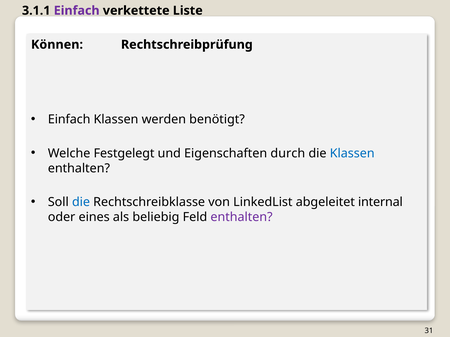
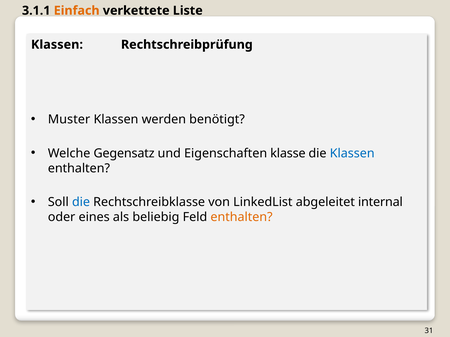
Einfach at (77, 11) colour: purple -> orange
Können at (57, 45): Können -> Klassen
Einfach at (69, 120): Einfach -> Muster
Festgelegt: Festgelegt -> Gegensatz
durch: durch -> klasse
enthalten at (242, 217) colour: purple -> orange
